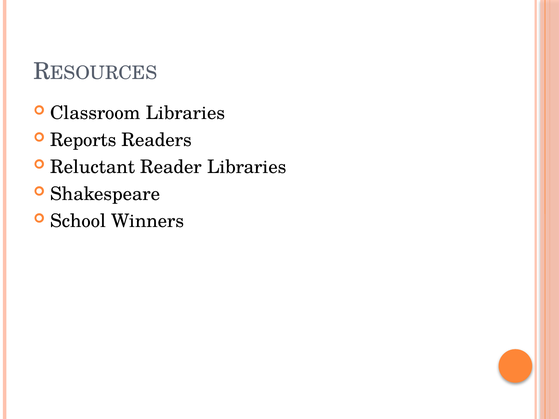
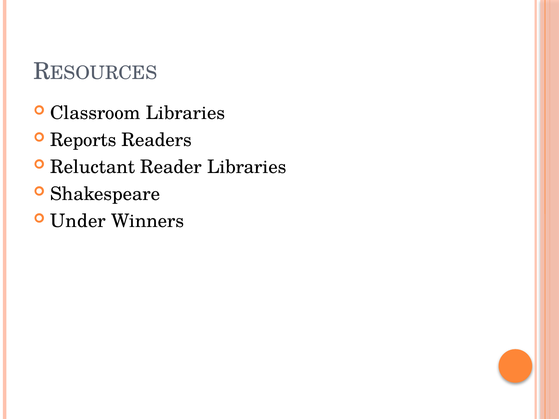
School: School -> Under
